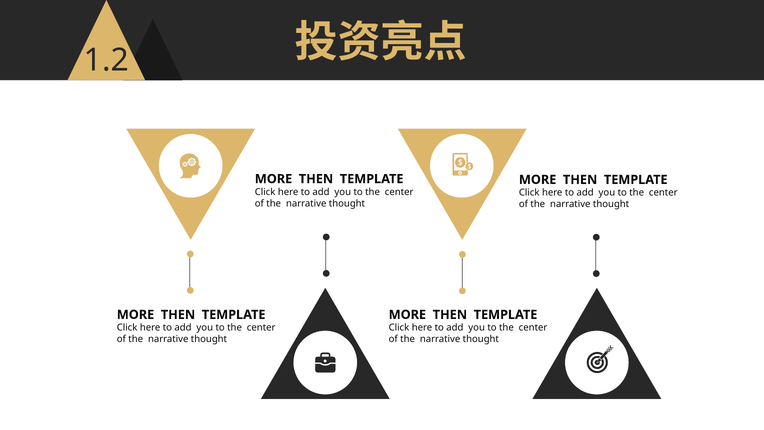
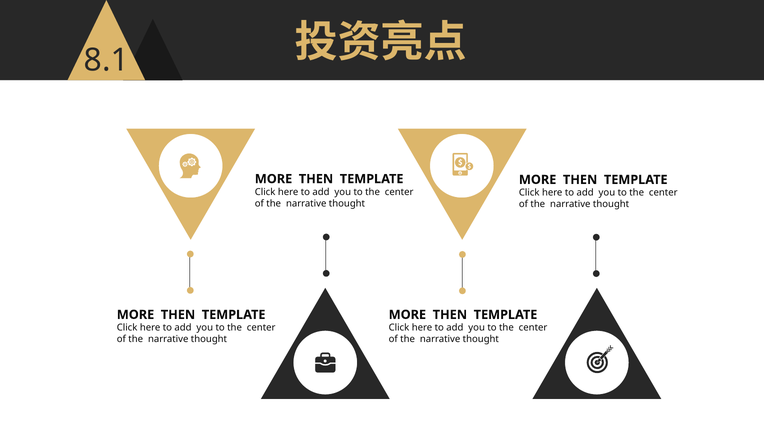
1.2: 1.2 -> 8.1
